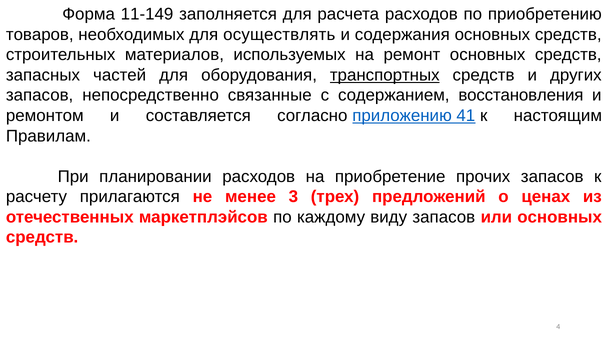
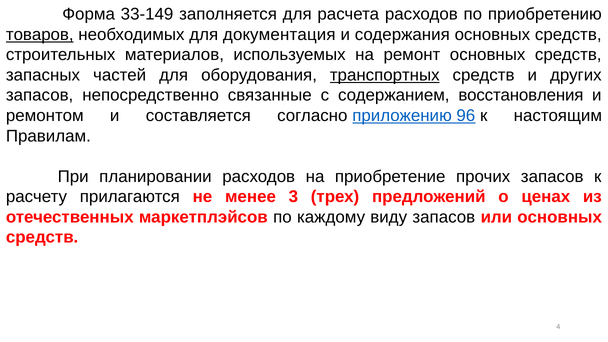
11-149: 11-149 -> 33-149
товаров underline: none -> present
осуществлять: осуществлять -> документация
41: 41 -> 96
